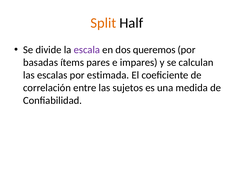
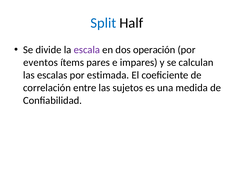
Split colour: orange -> blue
queremos: queremos -> operación
basadas: basadas -> eventos
